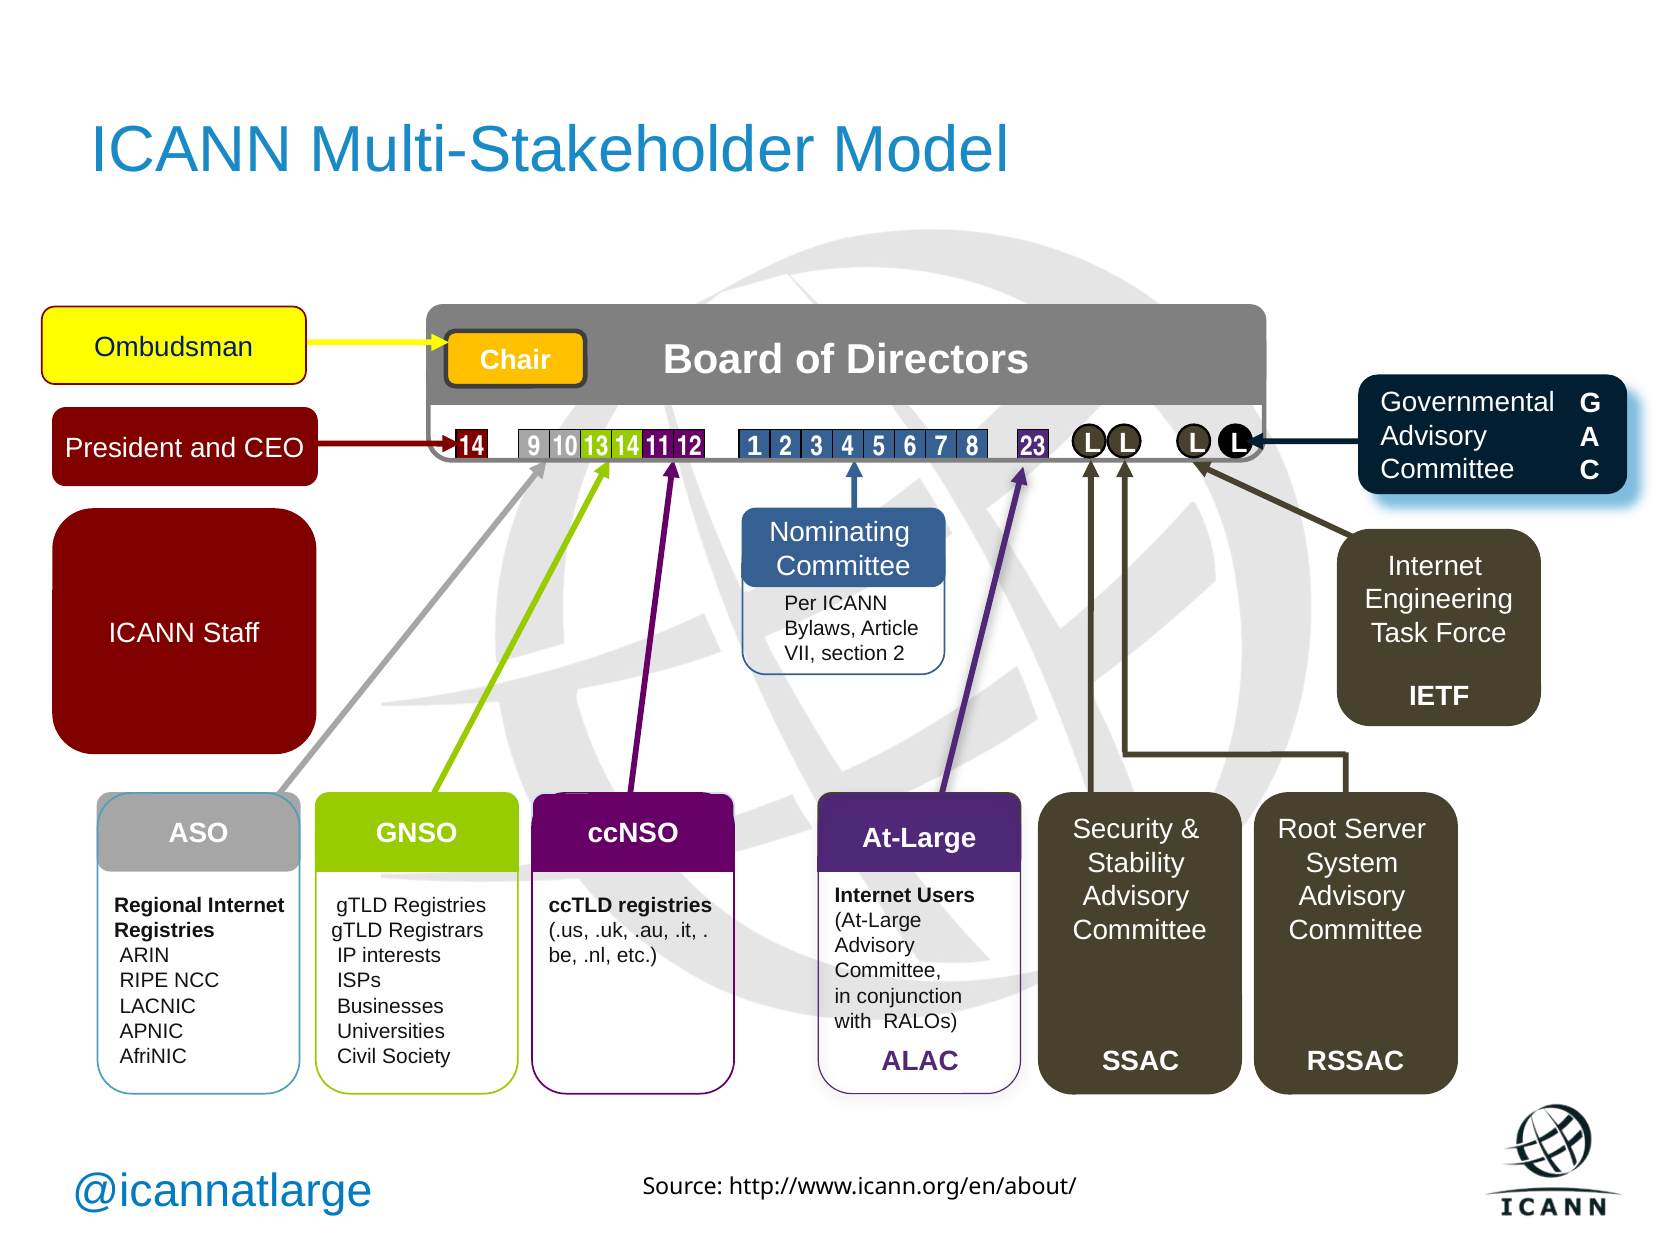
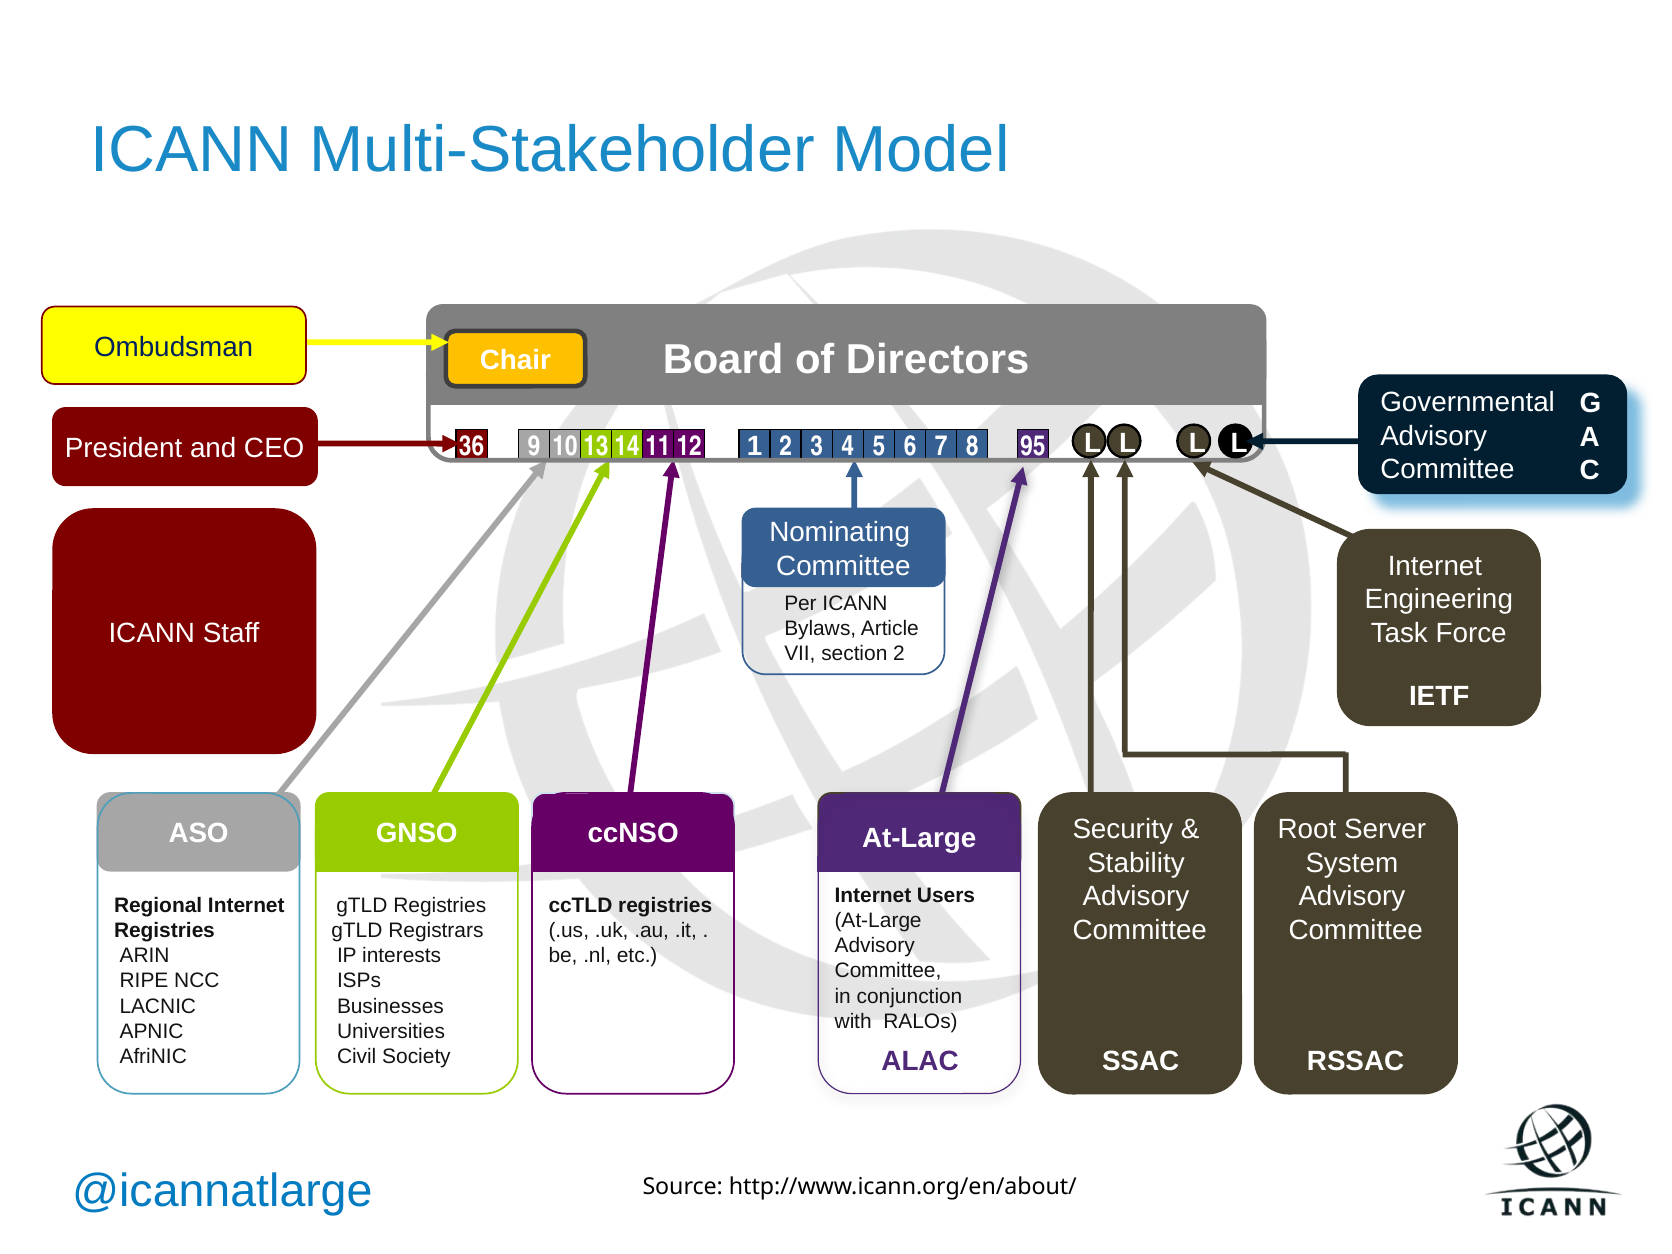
14: 14 -> 36
23: 23 -> 95
